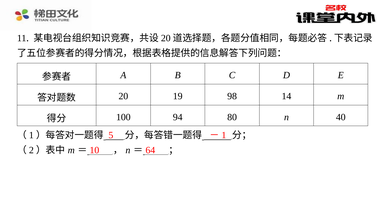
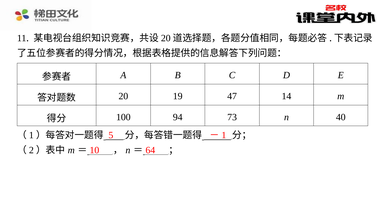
98: 98 -> 47
80: 80 -> 73
